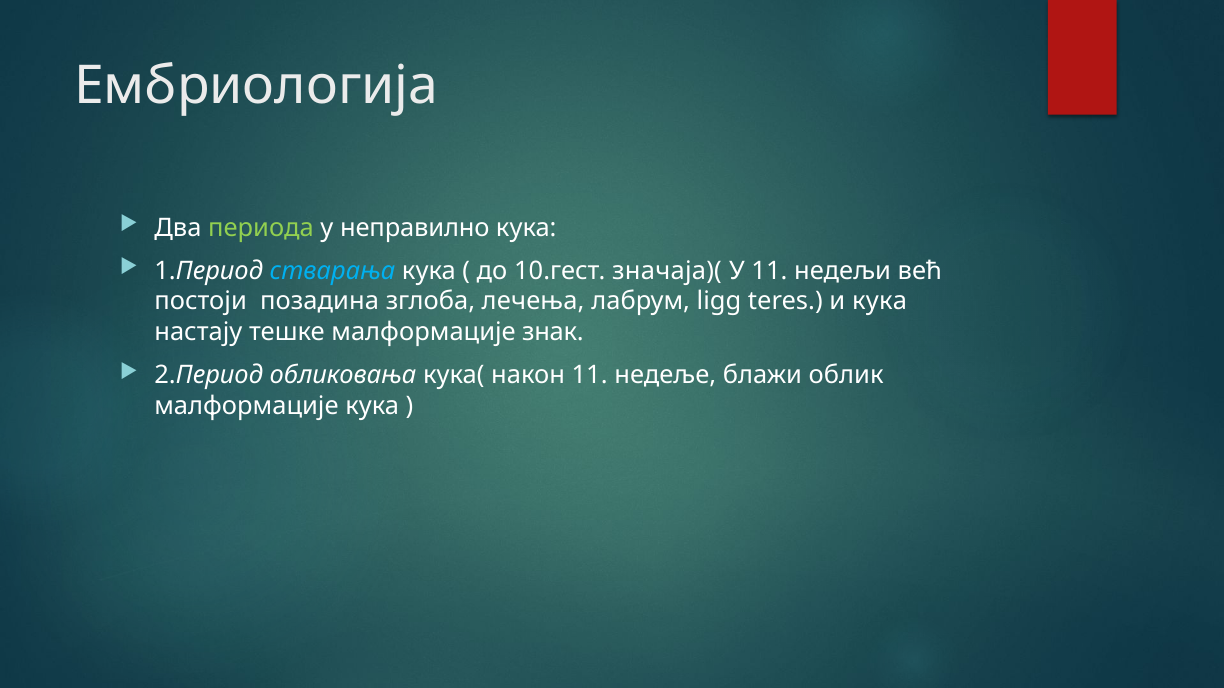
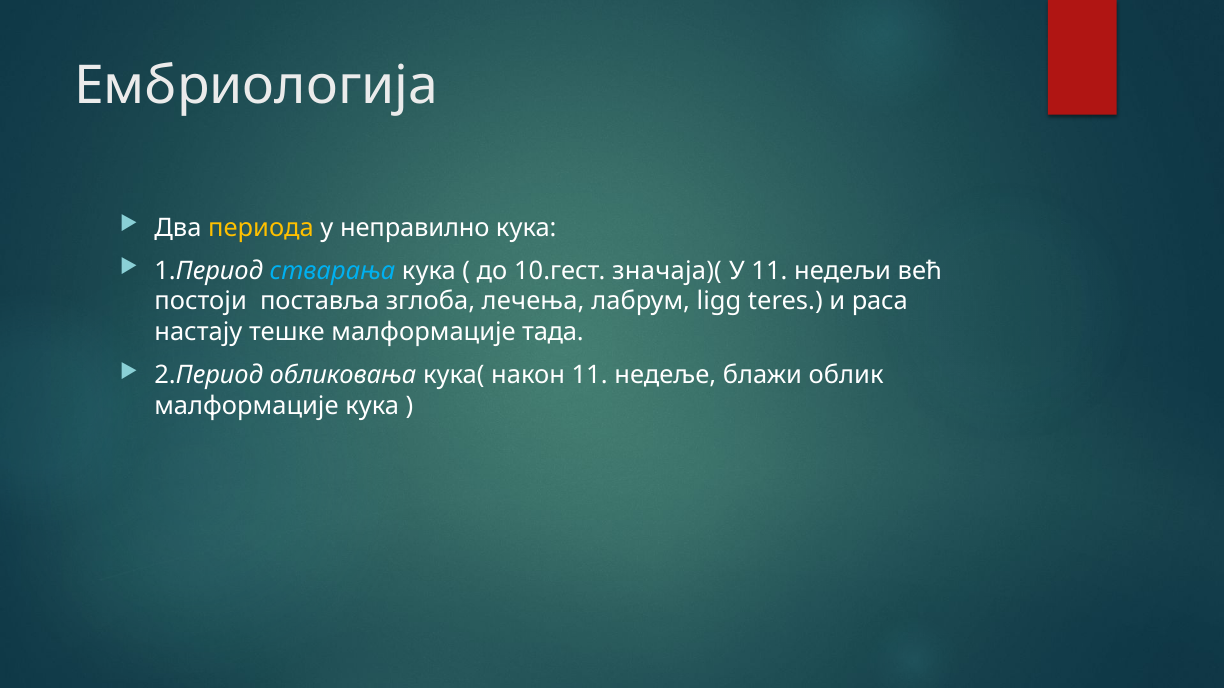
периода colour: light green -> yellow
позадина: позадина -> поставља
и кука: кука -> раса
знак: знак -> тада
